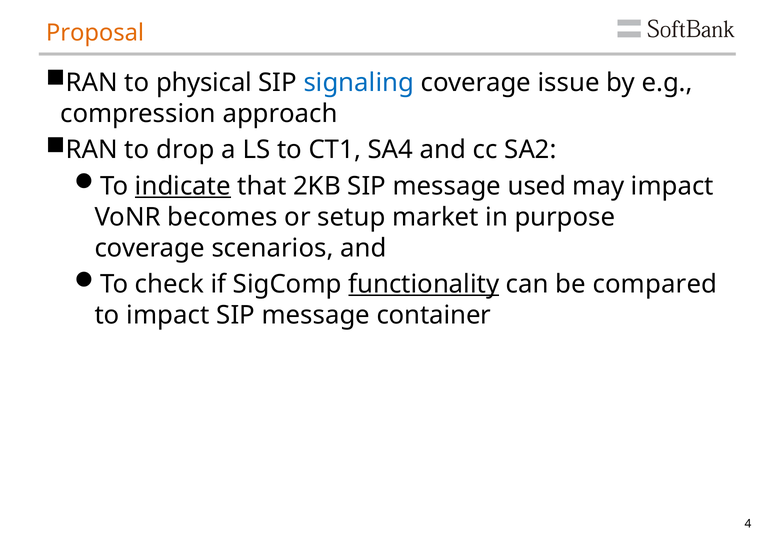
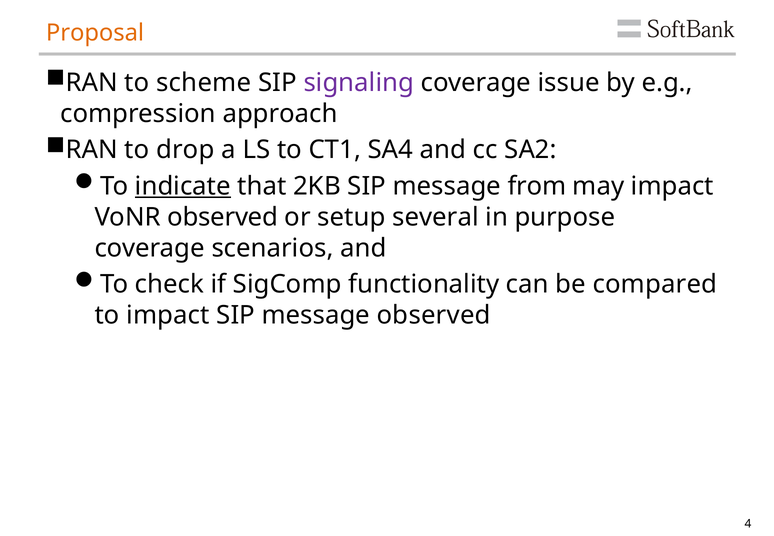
physical: physical -> scheme
signaling colour: blue -> purple
used: used -> from
VoNR becomes: becomes -> observed
market: market -> several
functionality underline: present -> none
message container: container -> observed
